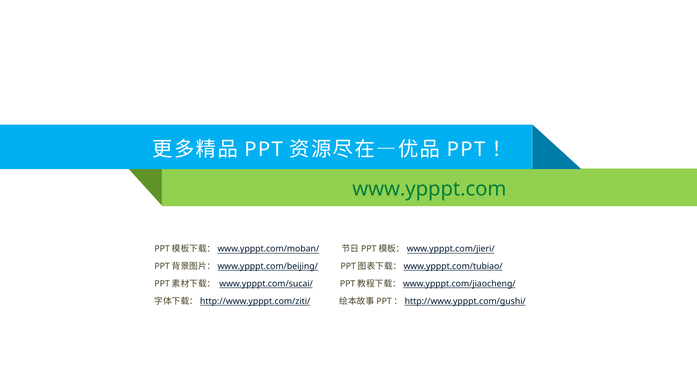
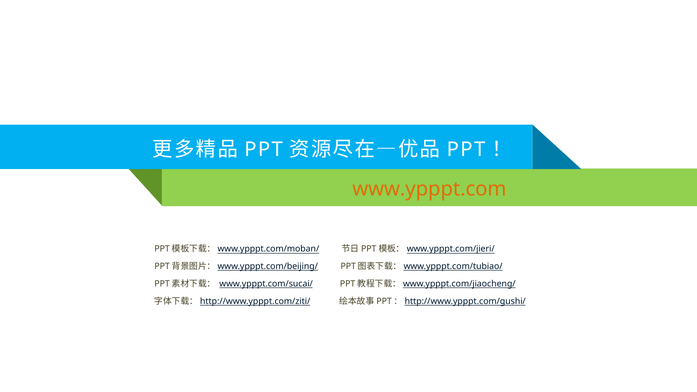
www.ypppt.com colour: green -> orange
